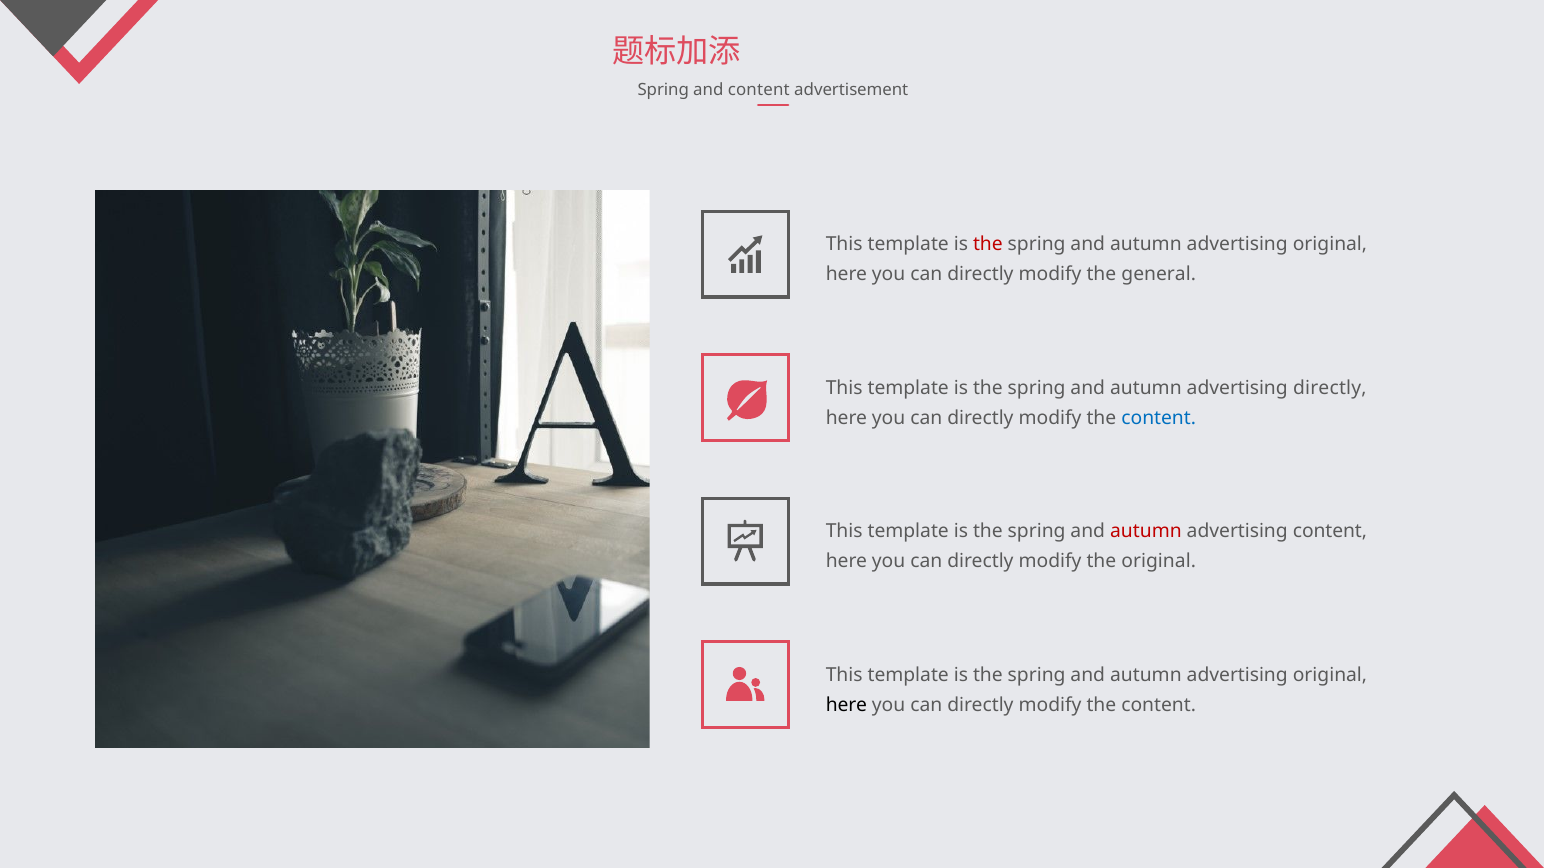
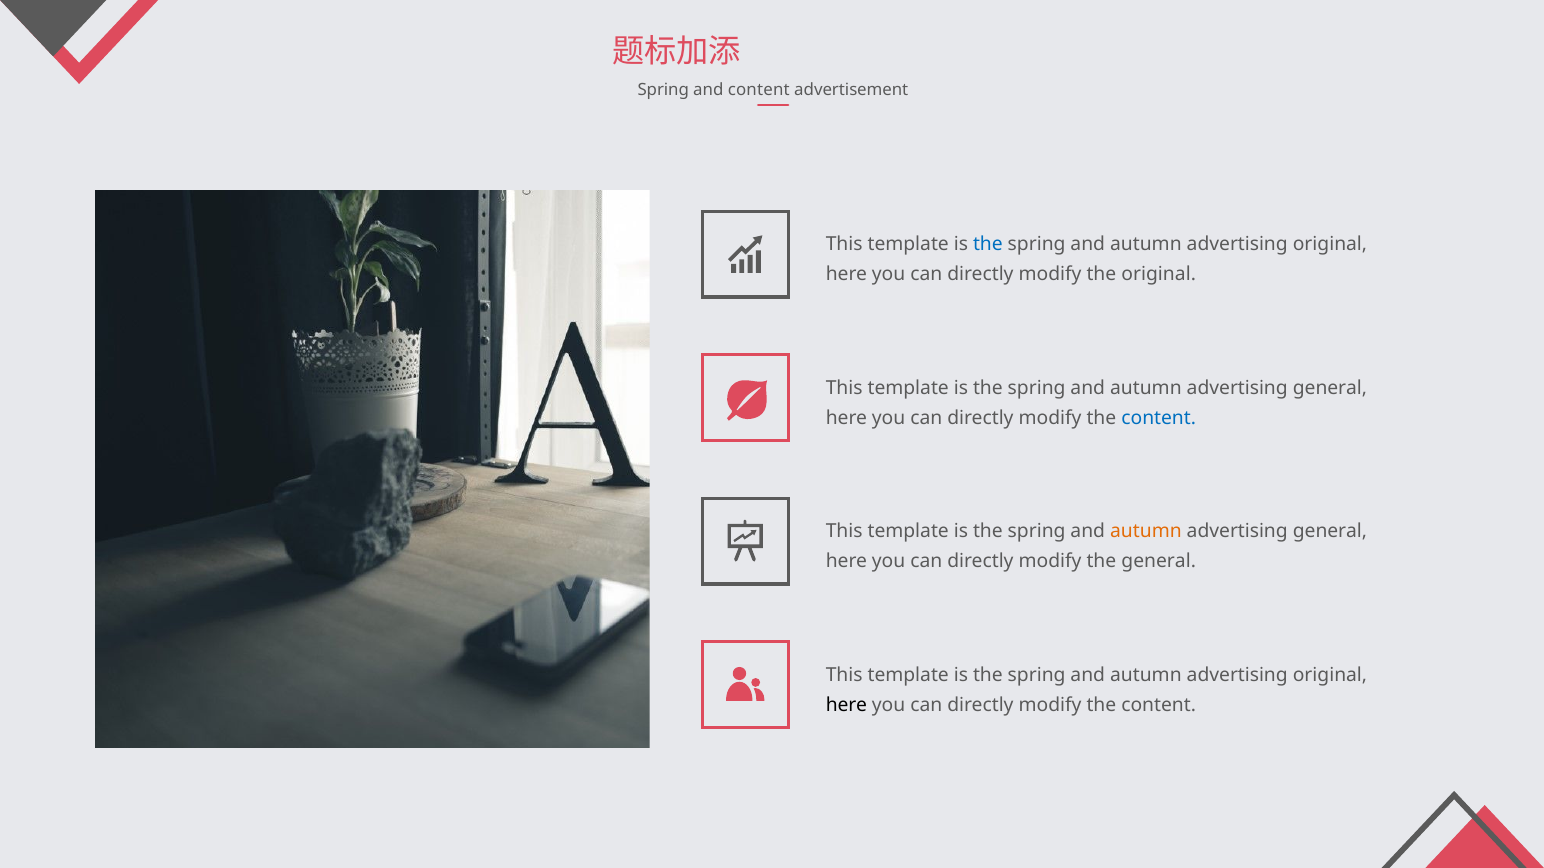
the at (988, 244) colour: red -> blue
the general: general -> original
directly at (1330, 388): directly -> general
autumn at (1146, 532) colour: red -> orange
content at (1330, 532): content -> general
the original: original -> general
